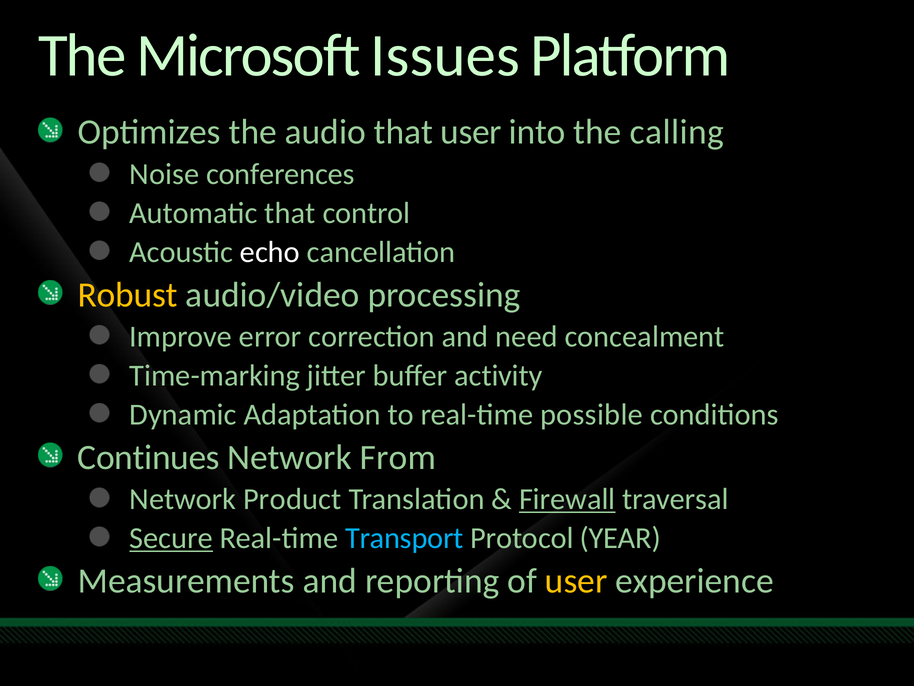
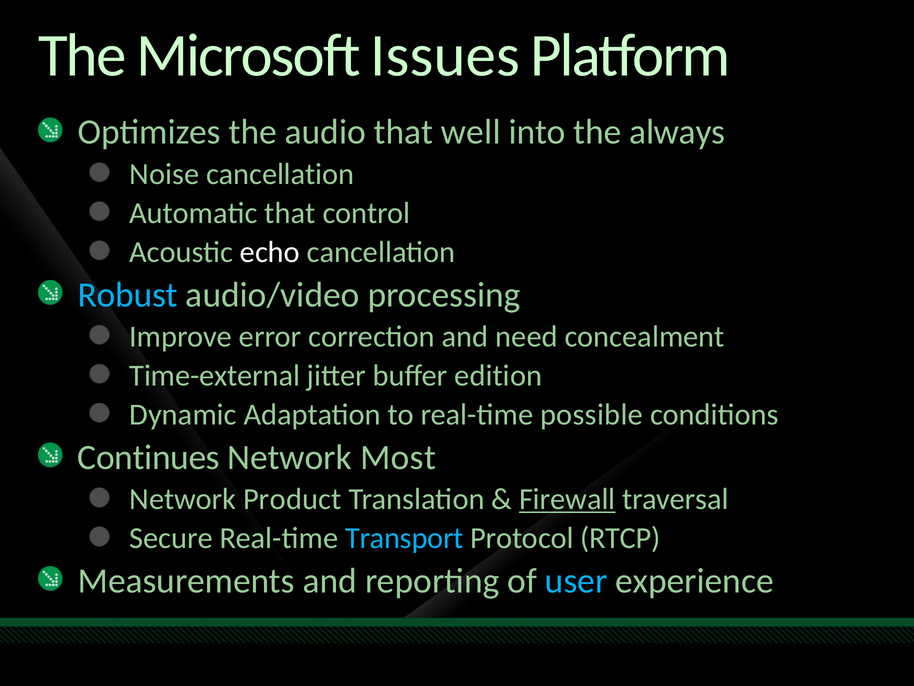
that user: user -> well
calling: calling -> always
Noise conferences: conferences -> cancellation
Robust colour: yellow -> light blue
Time-marking: Time-marking -> Time-external
activity: activity -> edition
From: From -> Most
Secure underline: present -> none
YEAR: YEAR -> RTCP
user at (576, 580) colour: yellow -> light blue
